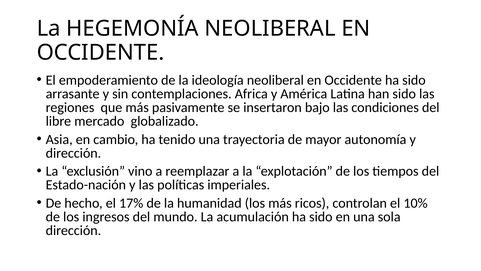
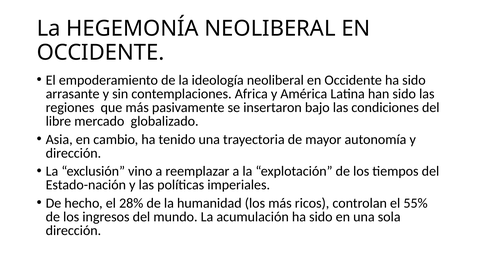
17%: 17% -> 28%
10%: 10% -> 55%
